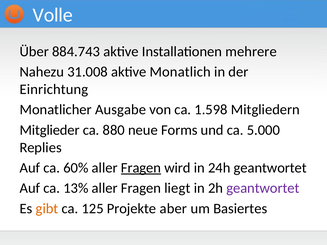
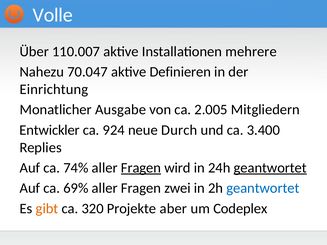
884.743: 884.743 -> 110.007
31.008: 31.008 -> 70.047
Monatlich: Monatlich -> Definieren
1.598: 1.598 -> 2.005
Mitglieder: Mitglieder -> Entwickler
880: 880 -> 924
Forms: Forms -> Durch
5.000: 5.000 -> 3.400
60%: 60% -> 74%
geantwortet at (270, 168) underline: none -> present
13%: 13% -> 69%
liegt: liegt -> zwei
geantwortet at (263, 188) colour: purple -> blue
125: 125 -> 320
Basiertes: Basiertes -> Codeplex
